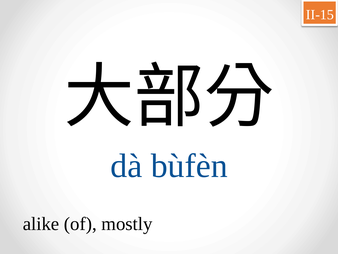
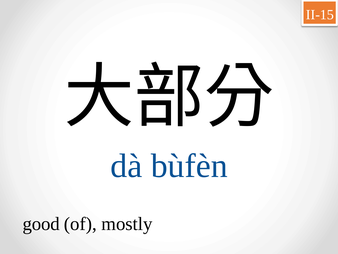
alike: alike -> good
